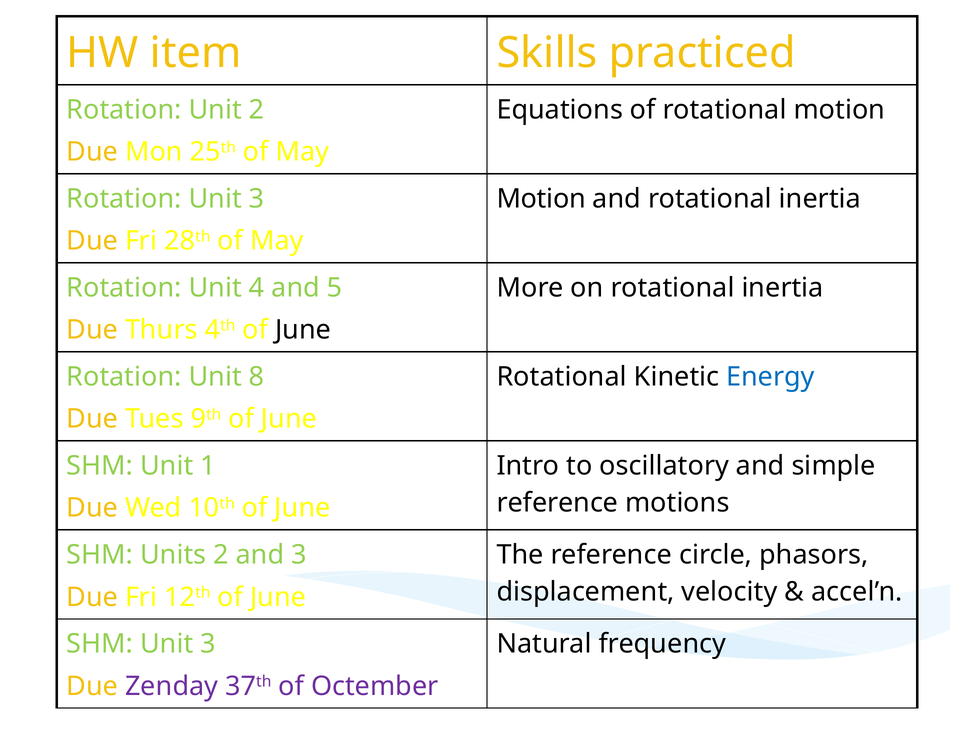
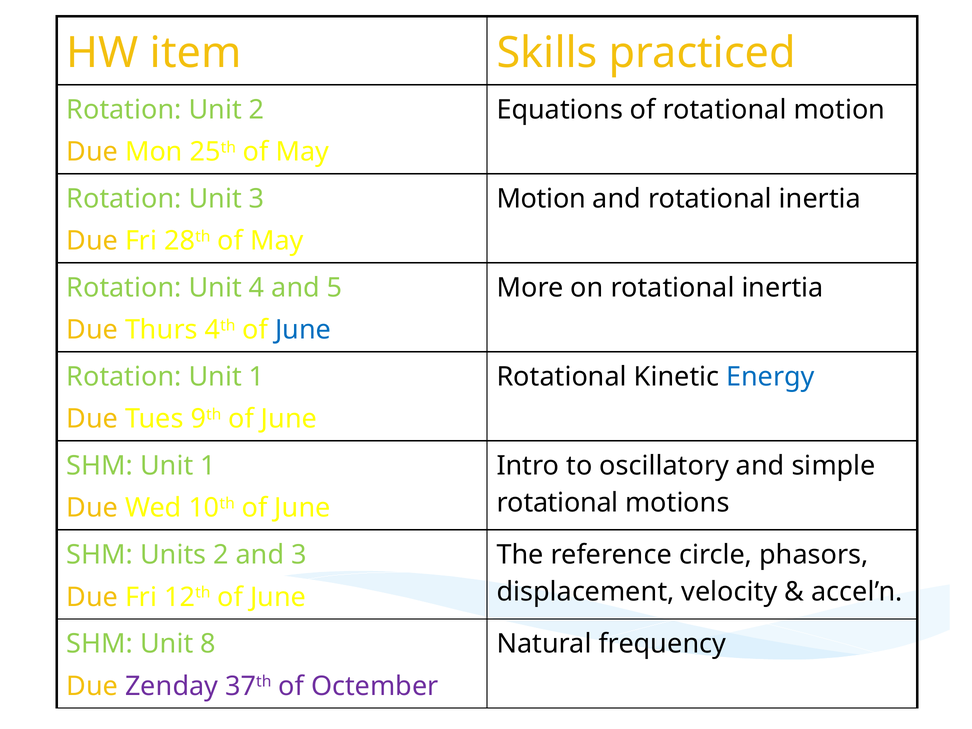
June at (303, 330) colour: black -> blue
Rotation Unit 8: 8 -> 1
reference at (557, 503): reference -> rotational
SHM Unit 3: 3 -> 8
